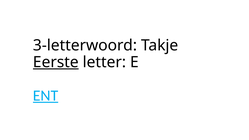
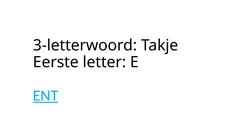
Eerste underline: present -> none
